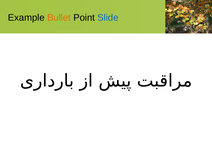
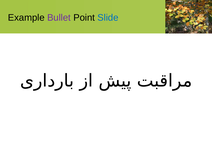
Bullet colour: orange -> purple
